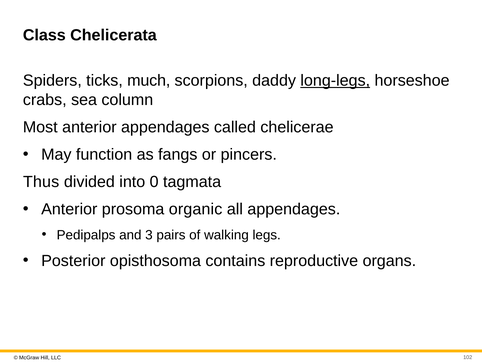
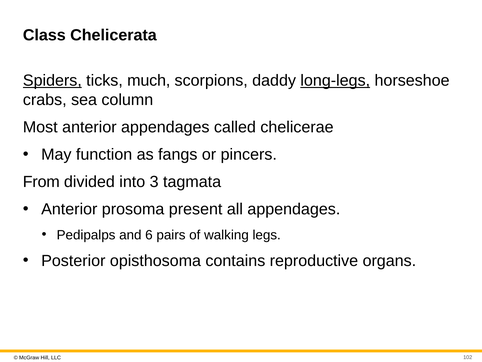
Spiders underline: none -> present
Thus: Thus -> From
0: 0 -> 3
organic: organic -> present
3: 3 -> 6
